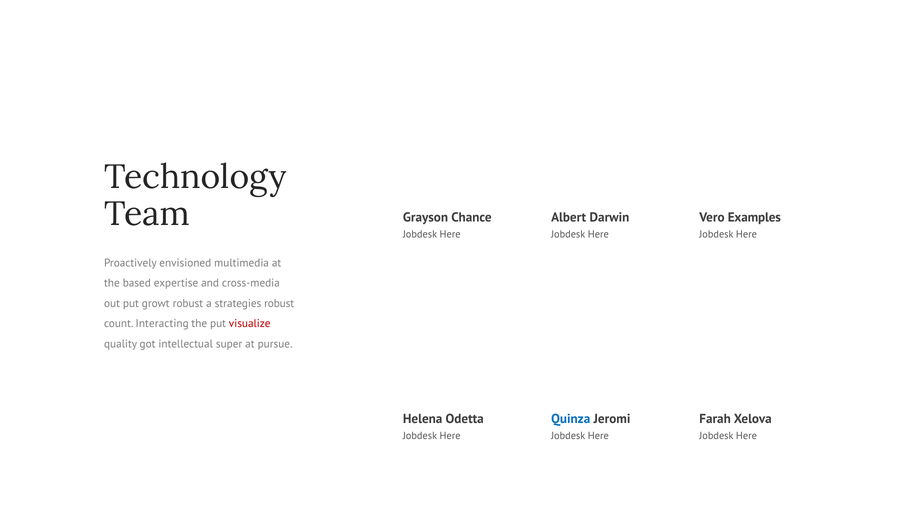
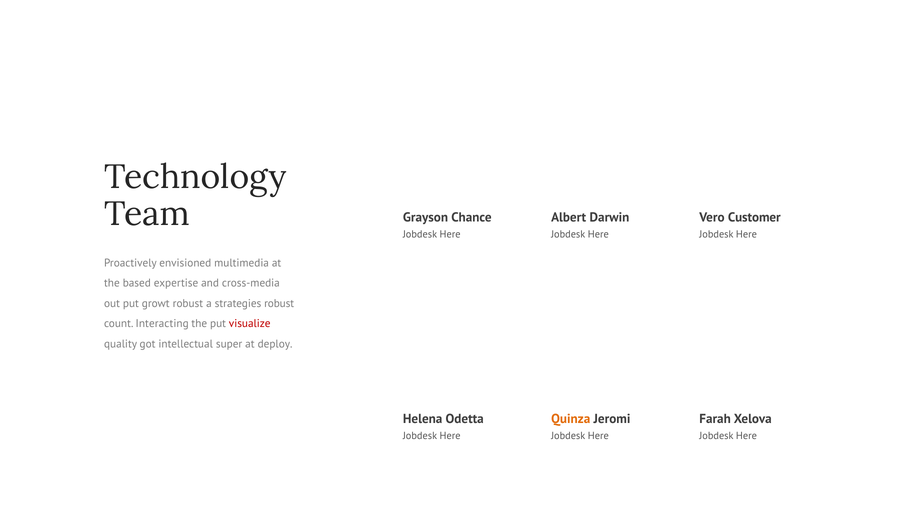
Examples: Examples -> Customer
pursue: pursue -> deploy
Quinza colour: blue -> orange
